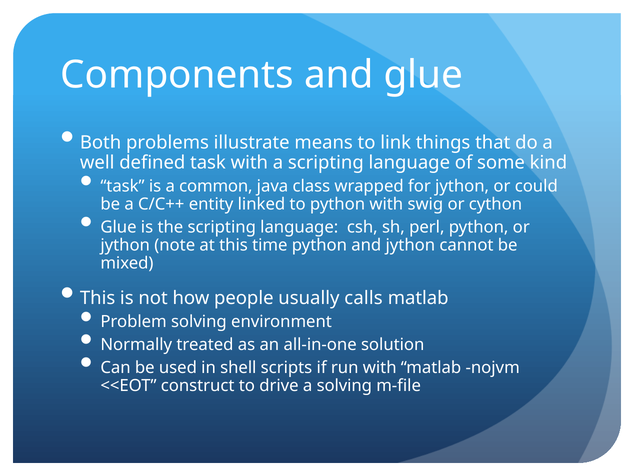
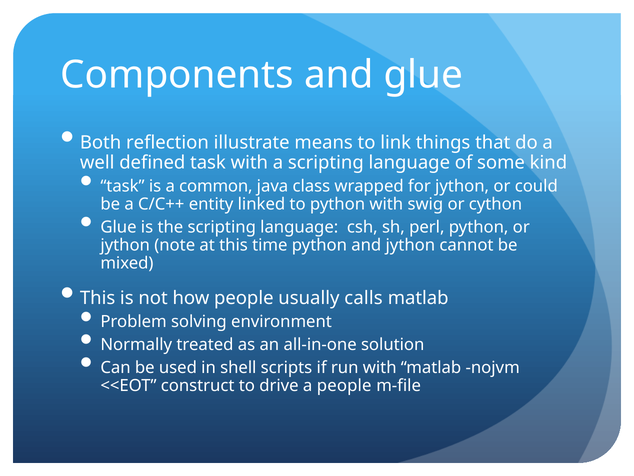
problems: problems -> reflection
a solving: solving -> people
